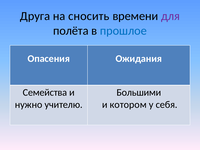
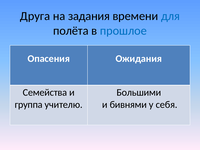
сносить: сносить -> задания
для colour: purple -> blue
нужно: нужно -> группа
котором: котором -> бивнями
